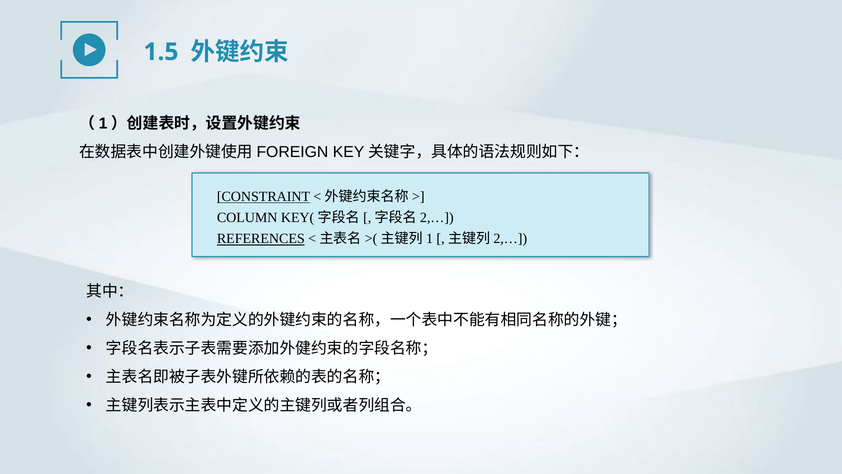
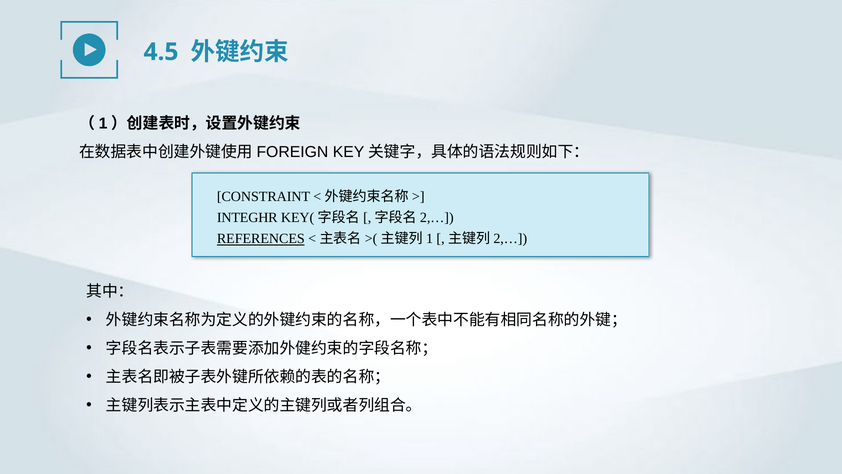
1.5: 1.5 -> 4.5
CONSTRAINT underline: present -> none
COLUMN: COLUMN -> INTEGHR
